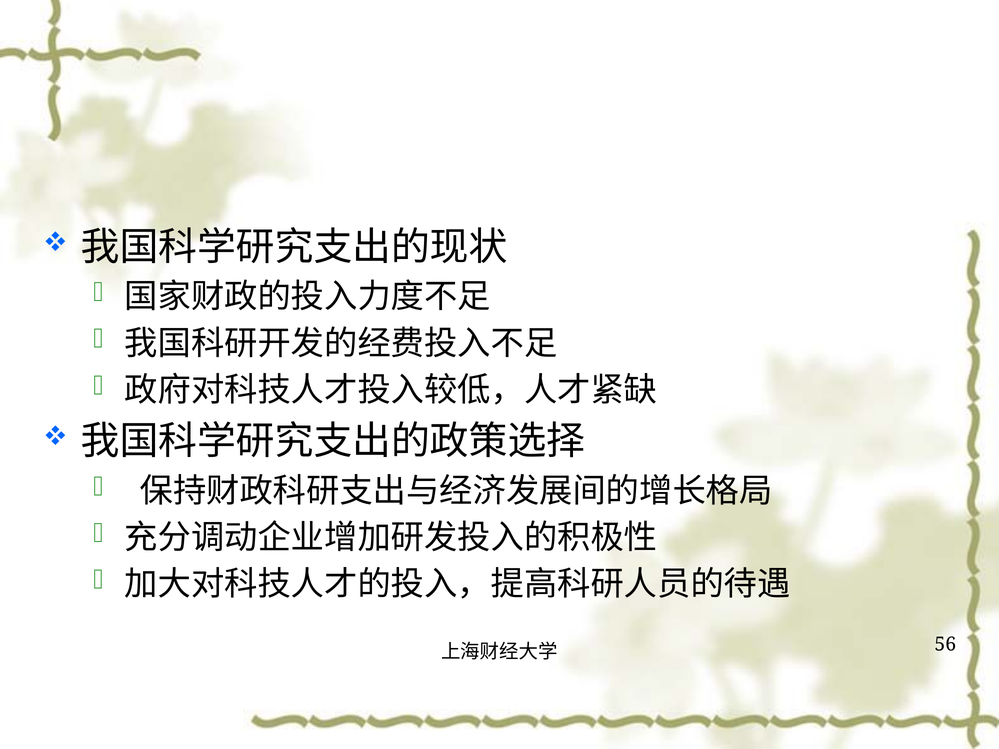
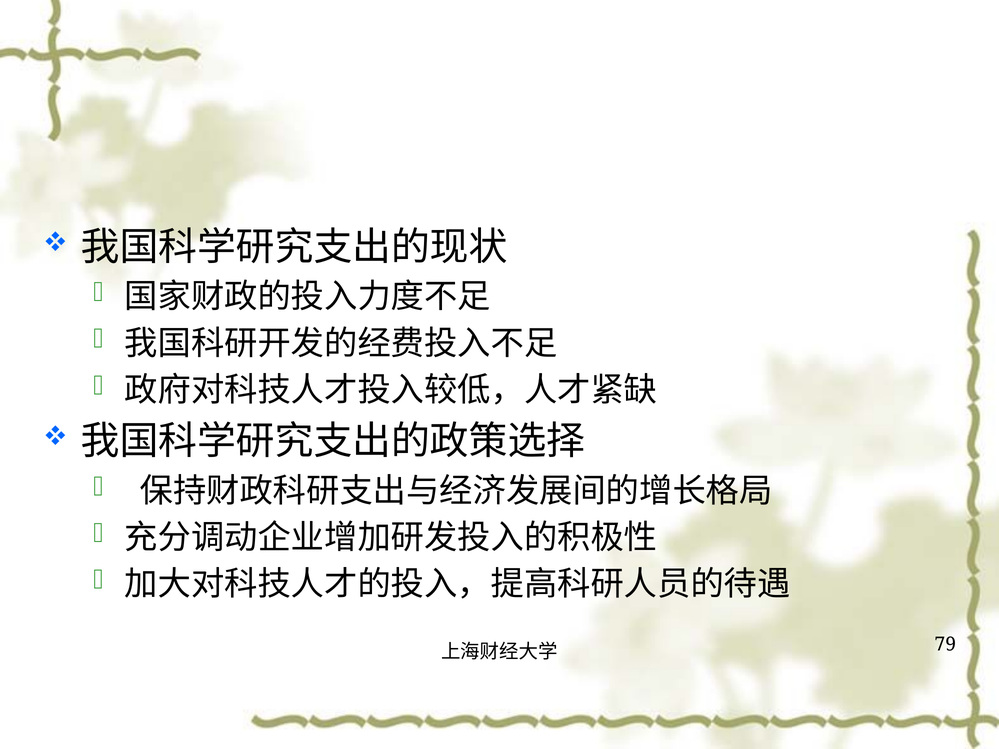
56: 56 -> 79
